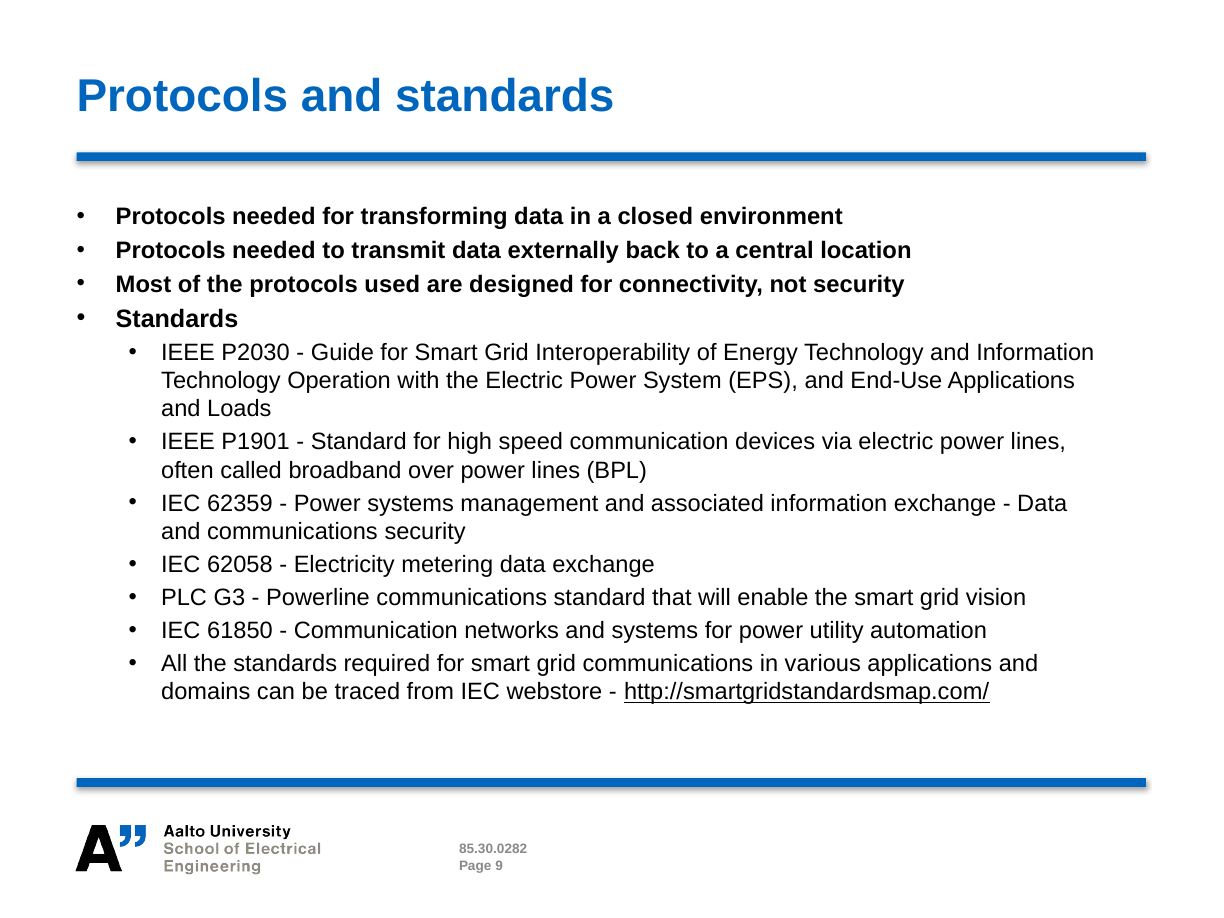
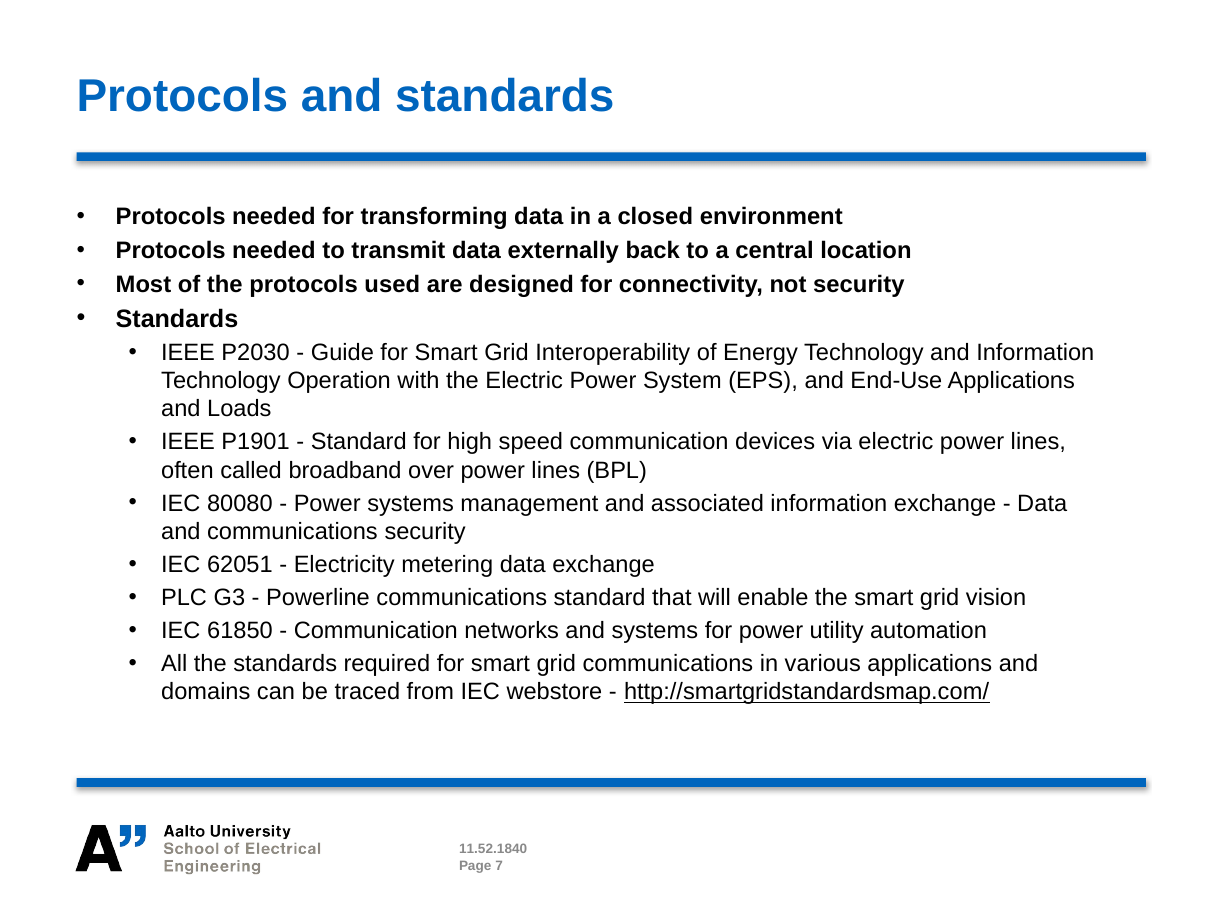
62359: 62359 -> 80080
62058: 62058 -> 62051
85.30.0282: 85.30.0282 -> 11.52.1840
9: 9 -> 7
